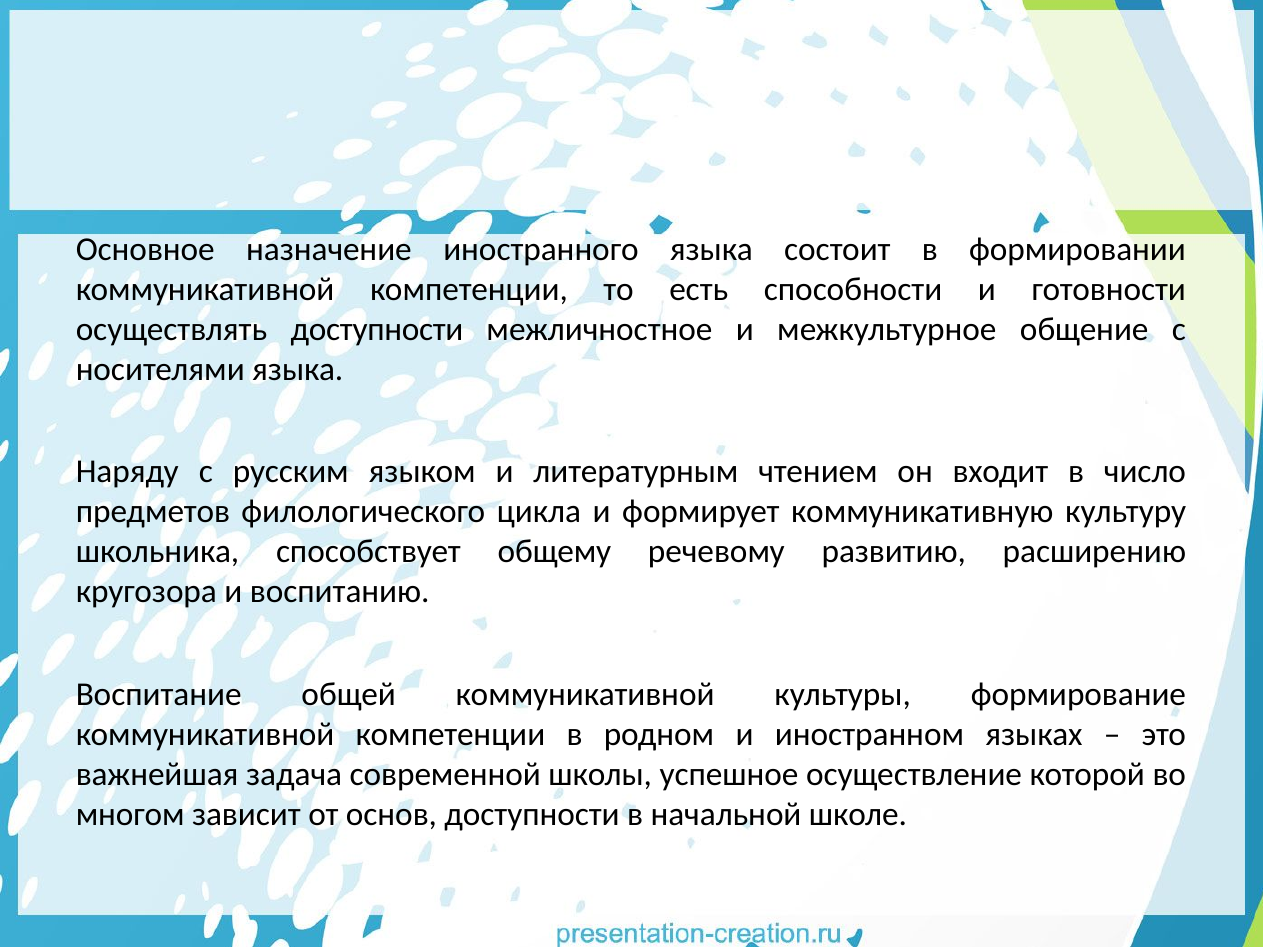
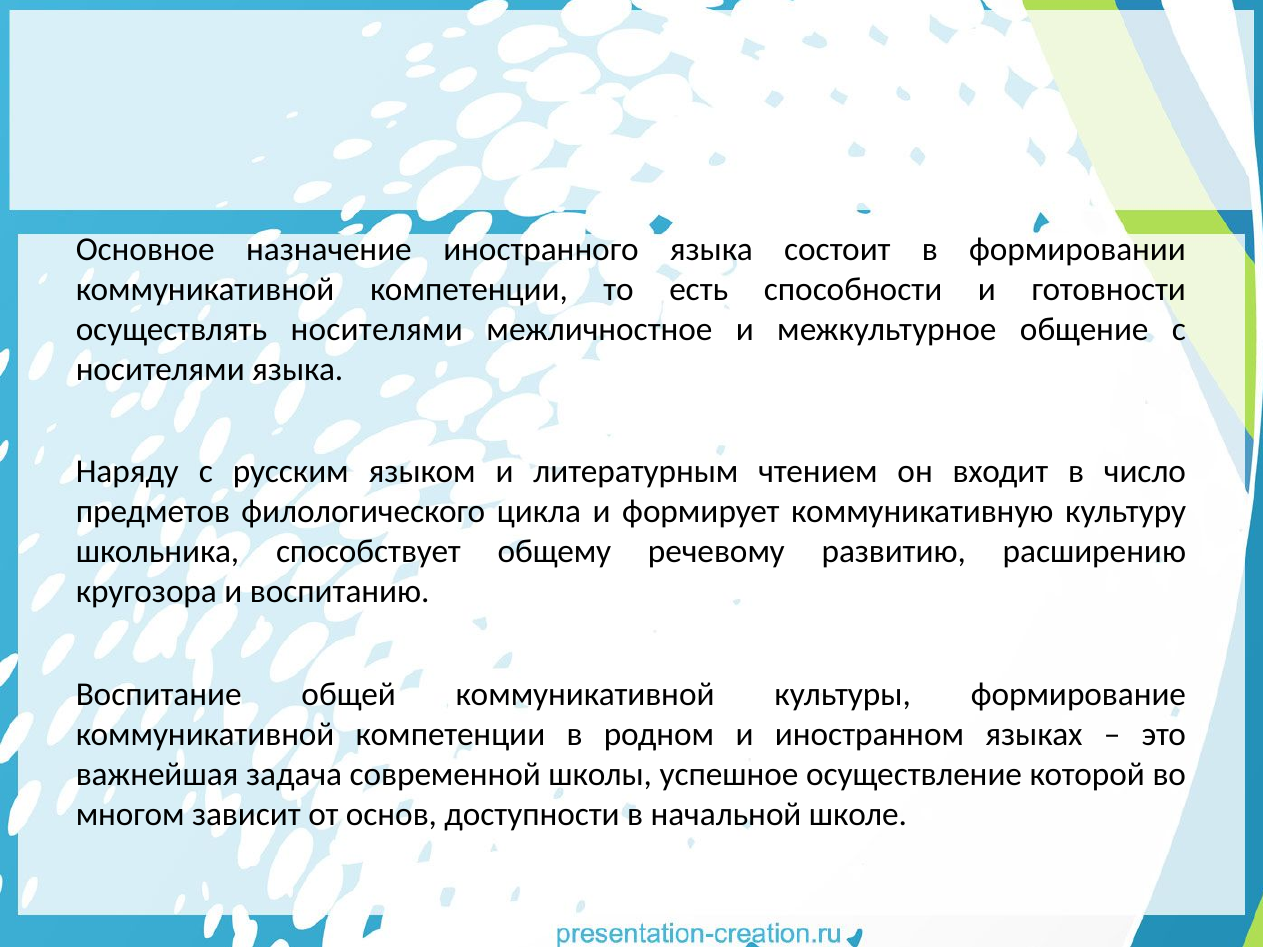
осуществлять доступности: доступности -> носителями
